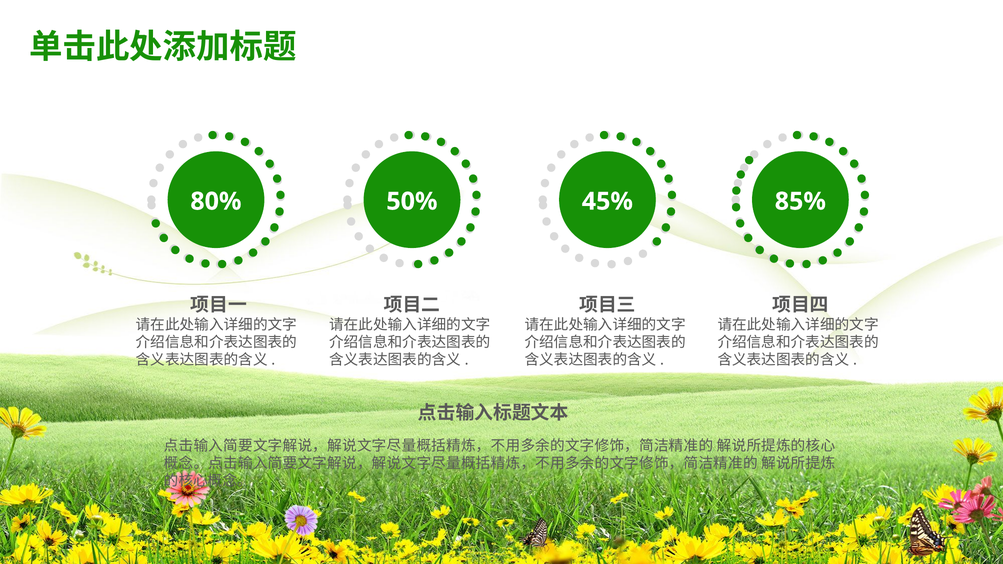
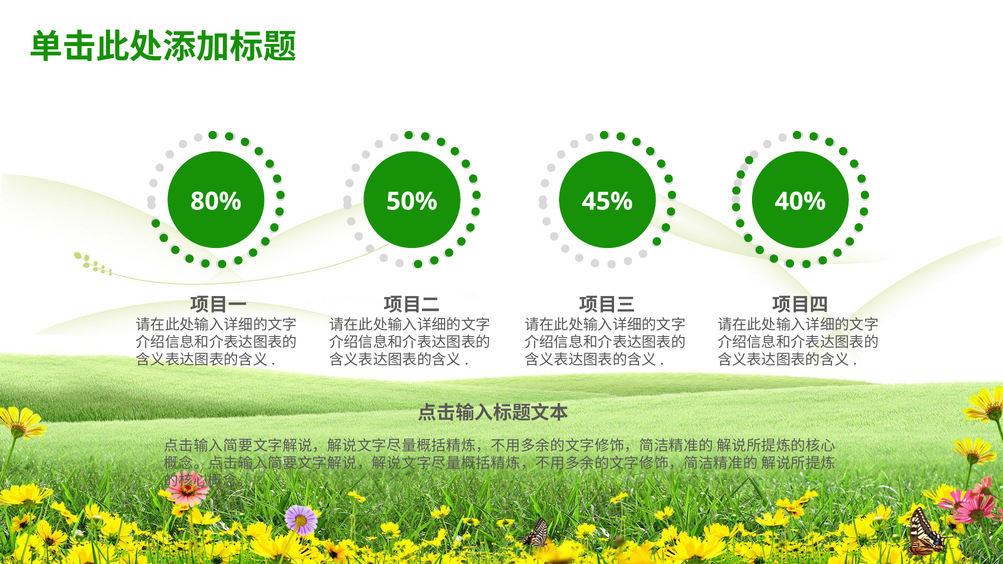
85%: 85% -> 40%
